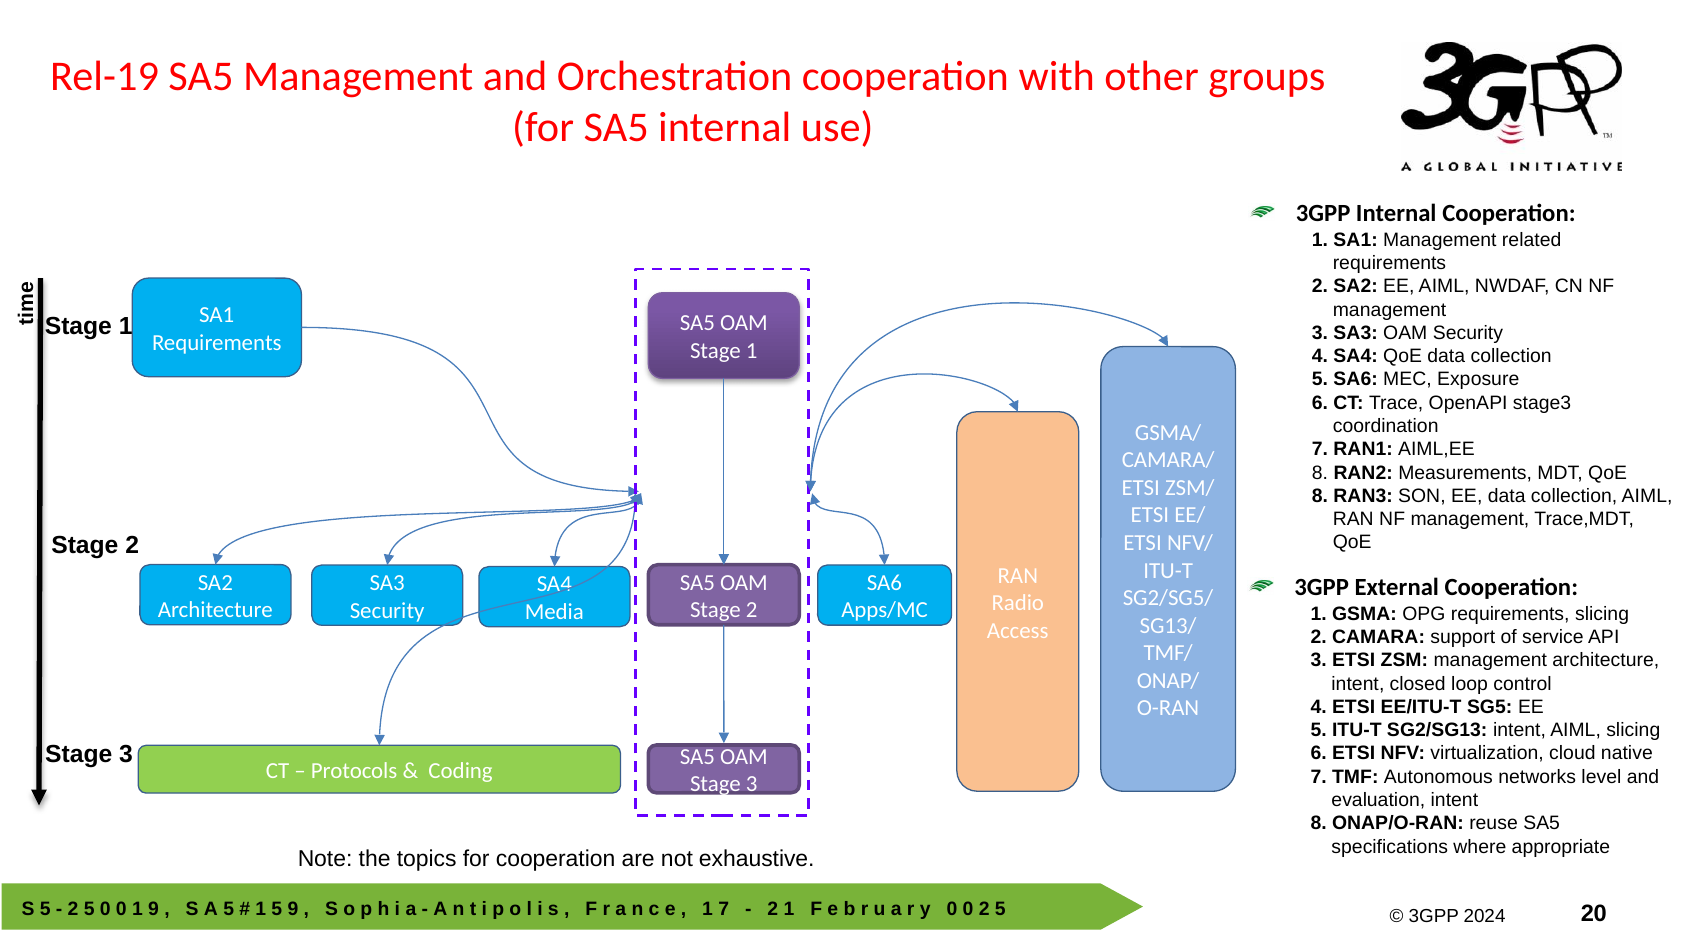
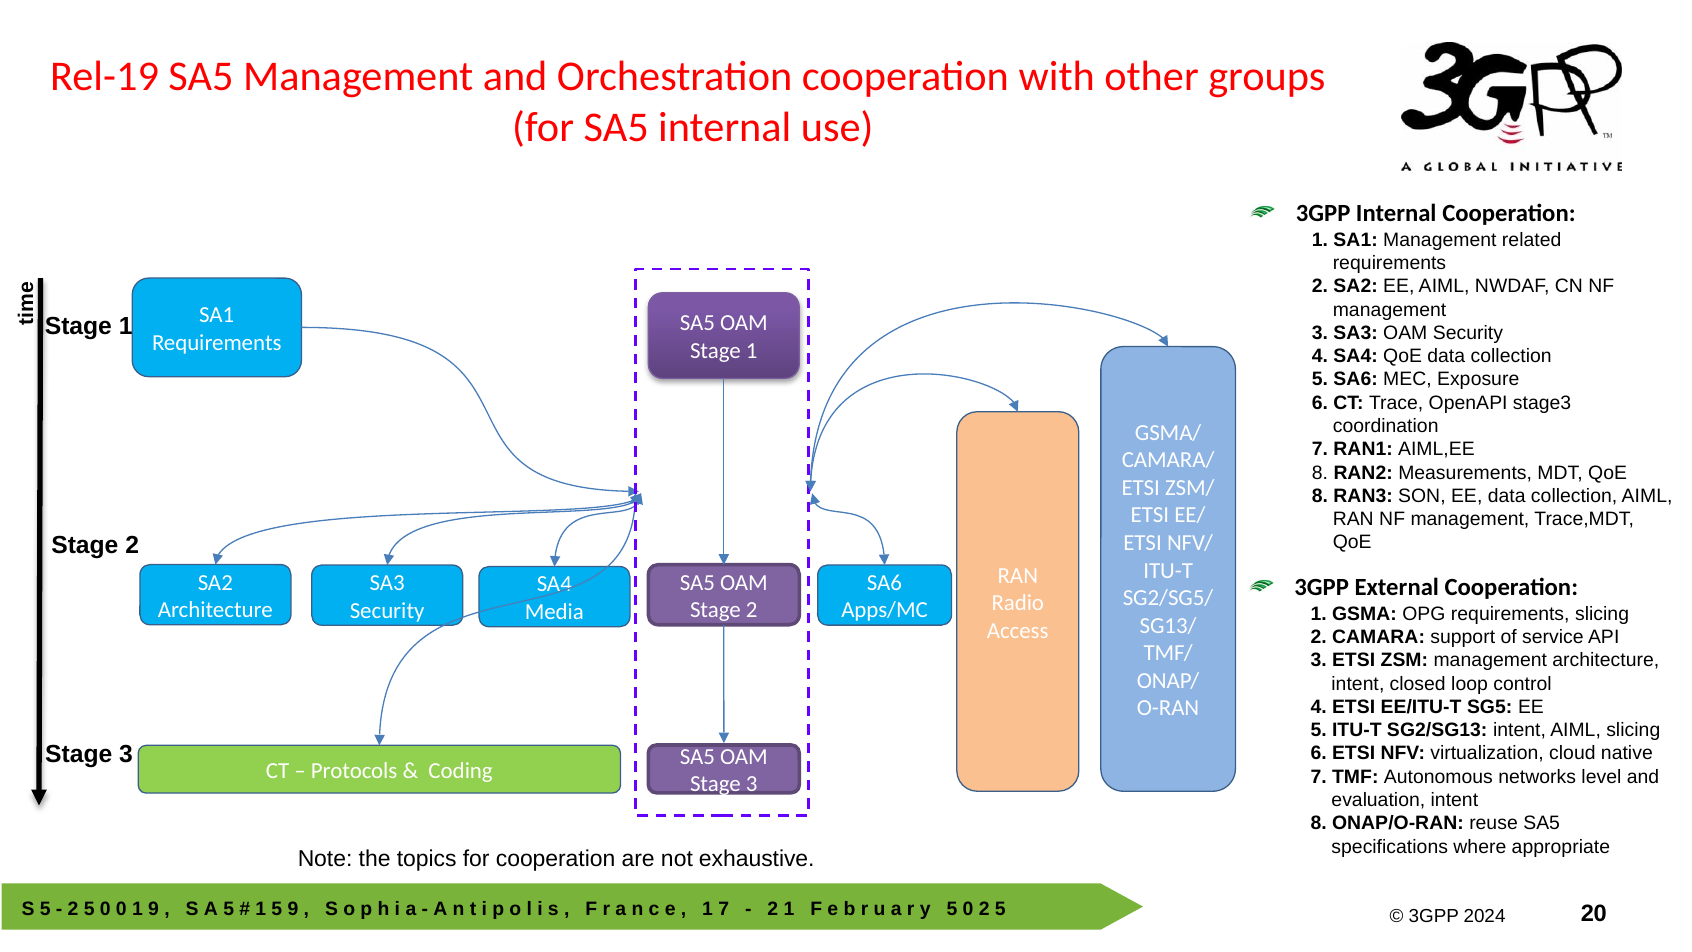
0 at (952, 909): 0 -> 5
